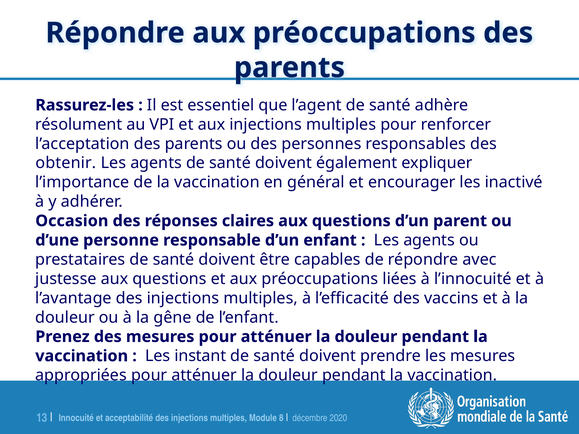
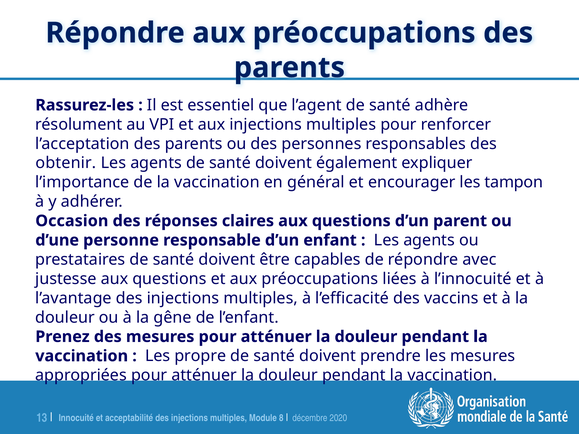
inactivé: inactivé -> tampon
instant: instant -> propre
